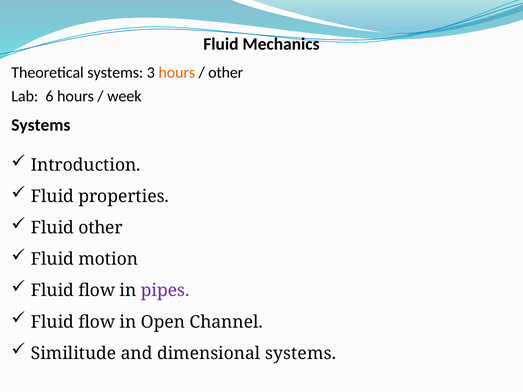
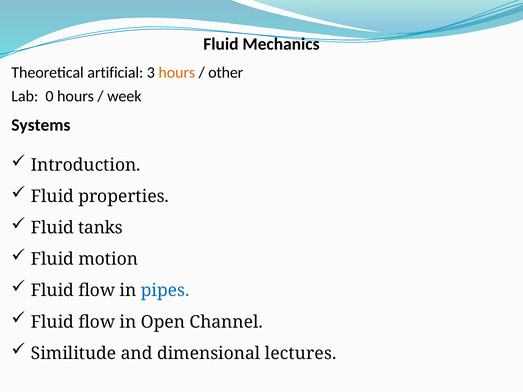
Theoretical systems: systems -> artificial
6: 6 -> 0
Fluid other: other -> tanks
pipes colour: purple -> blue
dimensional systems: systems -> lectures
